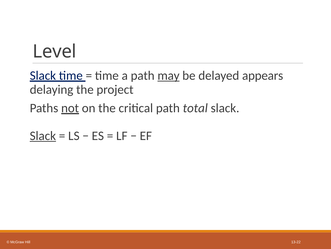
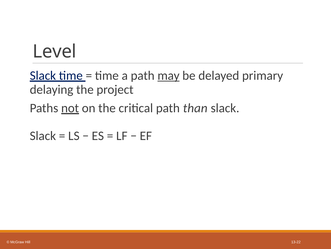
appears: appears -> primary
total: total -> than
Slack at (43, 135) underline: present -> none
